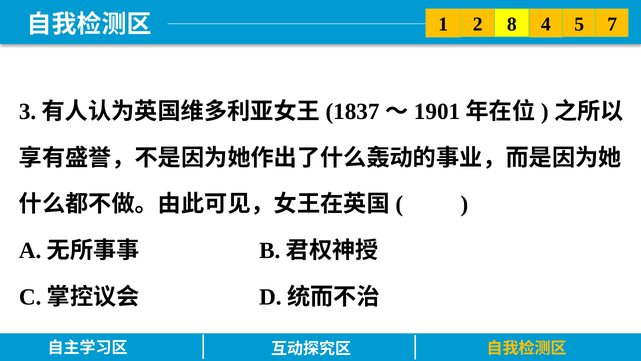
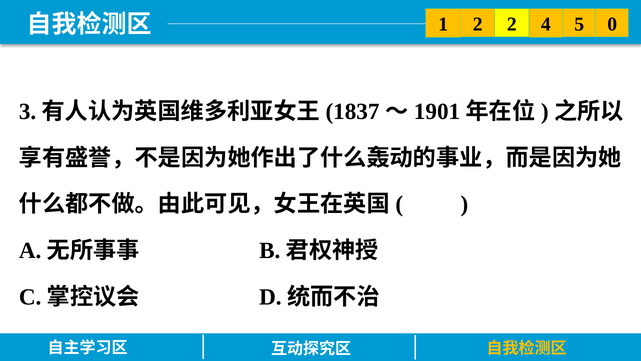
2 8: 8 -> 2
7: 7 -> 0
